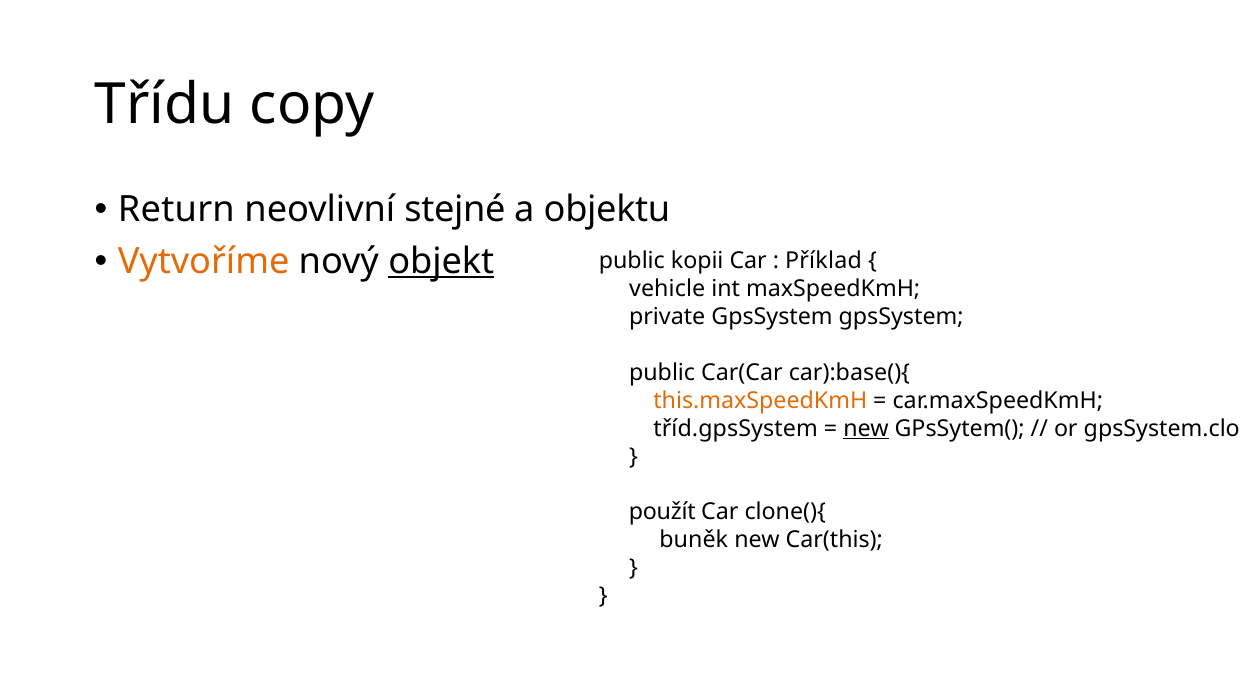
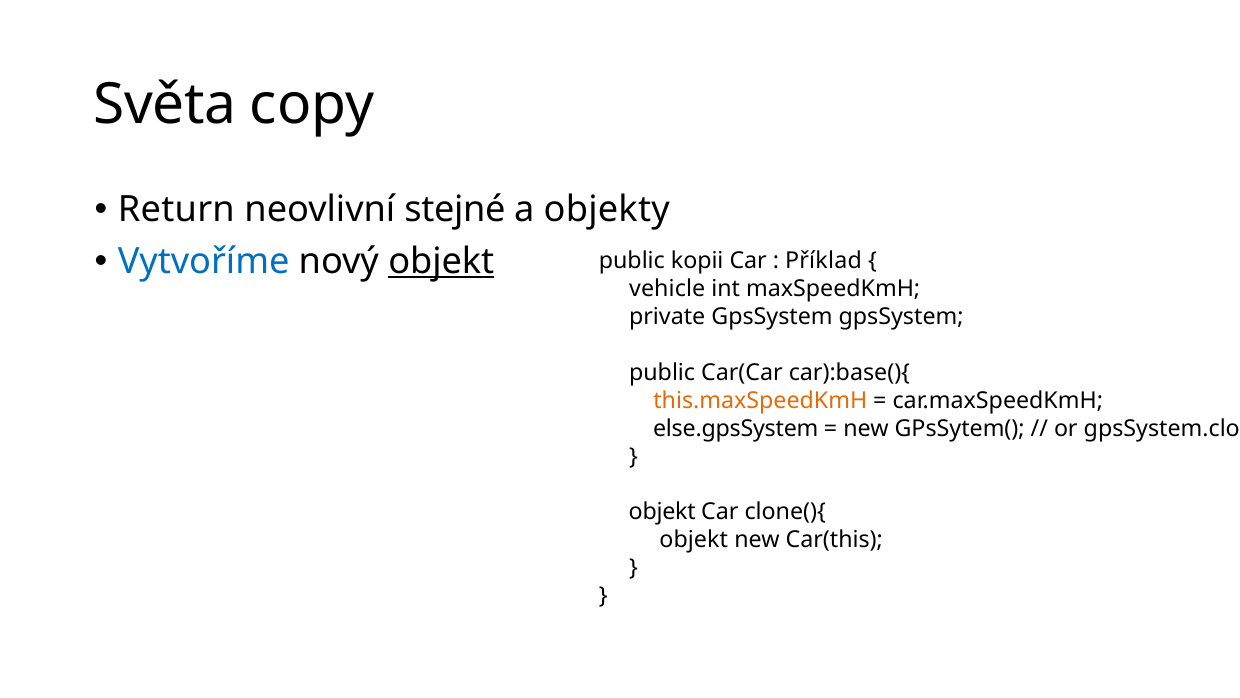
Třídu: Třídu -> Světa
objektu: objektu -> objekty
Vytvoříme colour: orange -> blue
tříd.gpsSystem: tříd.gpsSystem -> else.gpsSystem
new at (866, 428) underline: present -> none
použít at (662, 512): použít -> objekt
buněk at (694, 540): buněk -> objekt
